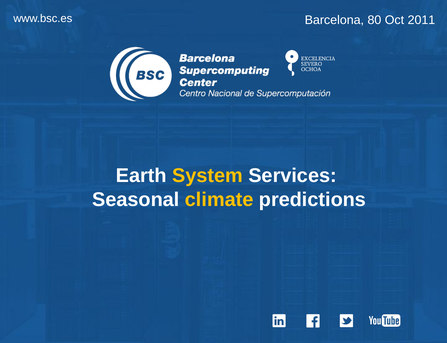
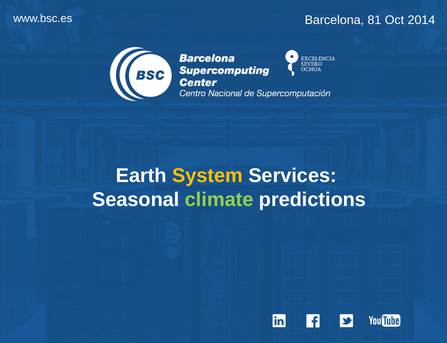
80: 80 -> 81
2011: 2011 -> 2014
climate colour: yellow -> light green
